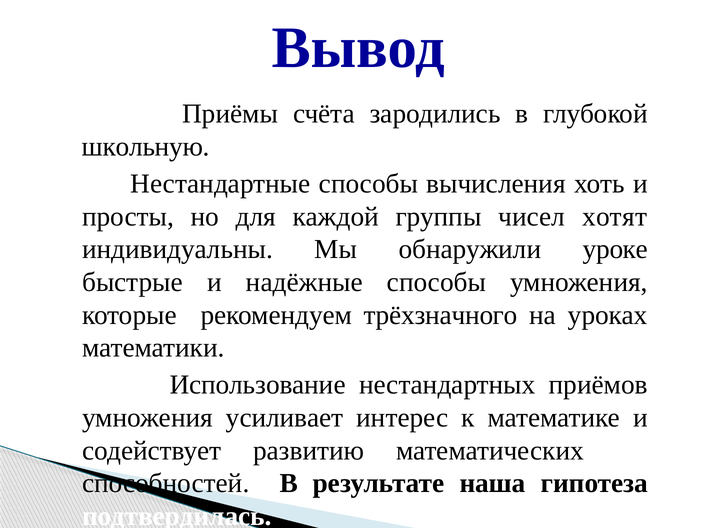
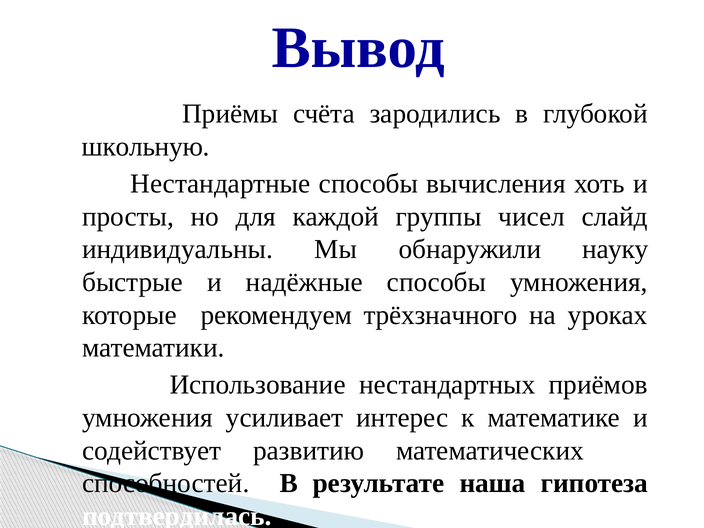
хотят: хотят -> слайд
уроке: уроке -> науку
